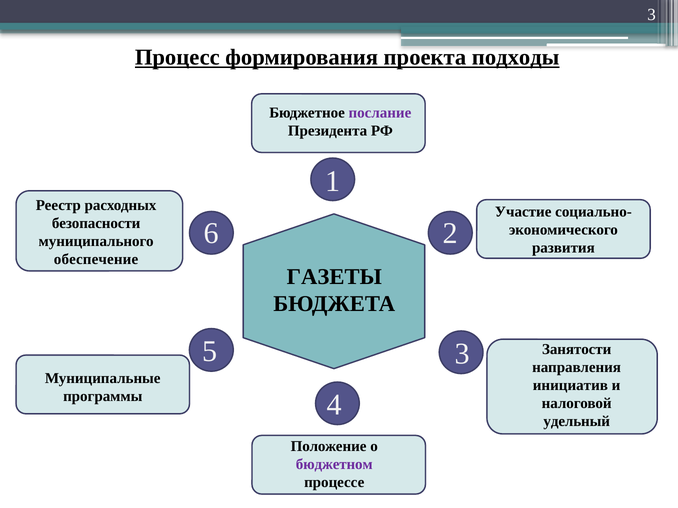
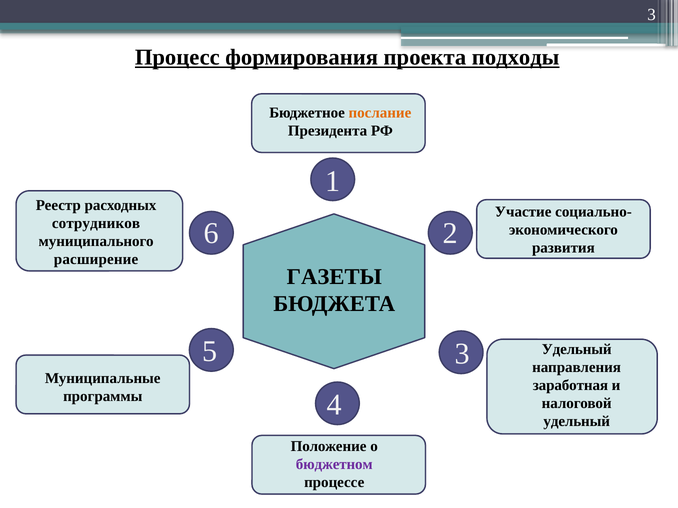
послание colour: purple -> orange
безопасности: безопасности -> сотрудников
обеспечение: обеспечение -> расширение
Занятости at (577, 350): Занятости -> Удельный
инициатив: инициатив -> заработная
